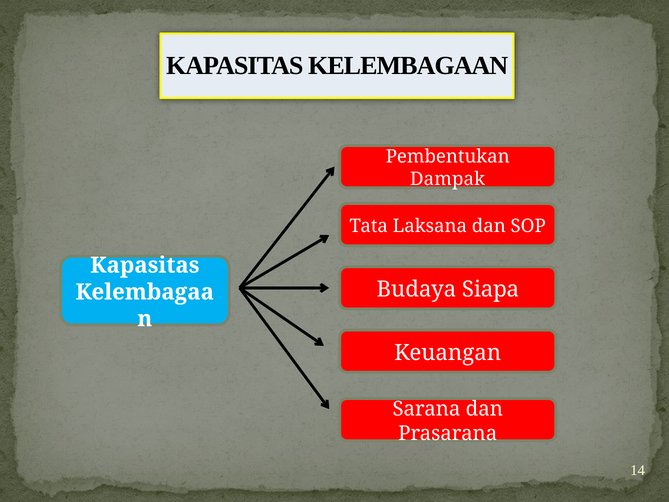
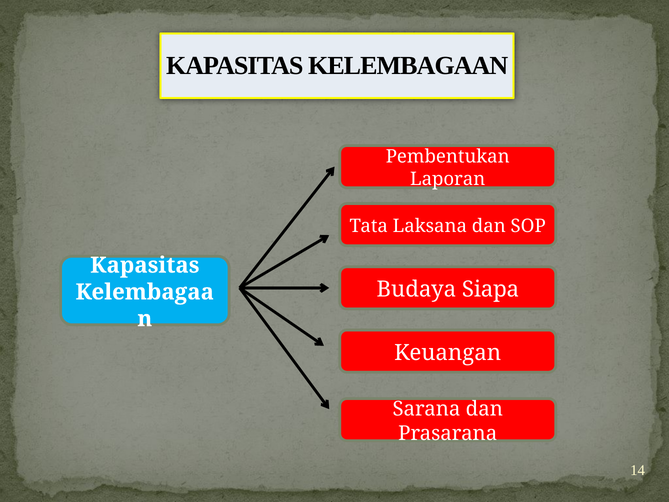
Dampak: Dampak -> Laporan
